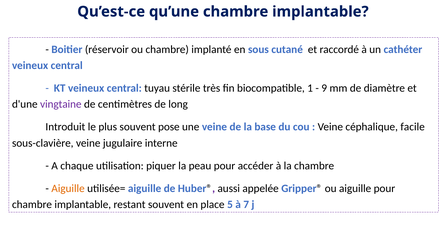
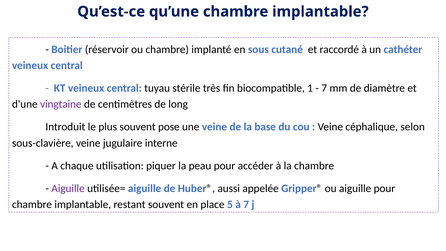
9 at (324, 88): 9 -> 7
facile: facile -> selon
Aiguille at (68, 188) colour: orange -> purple
